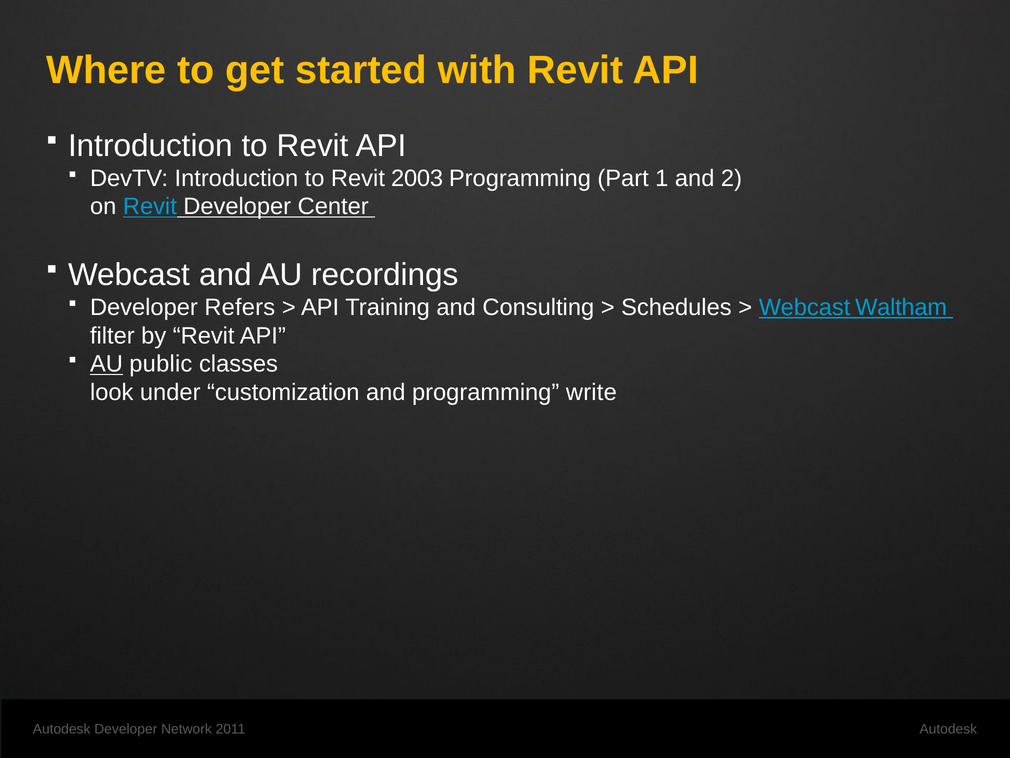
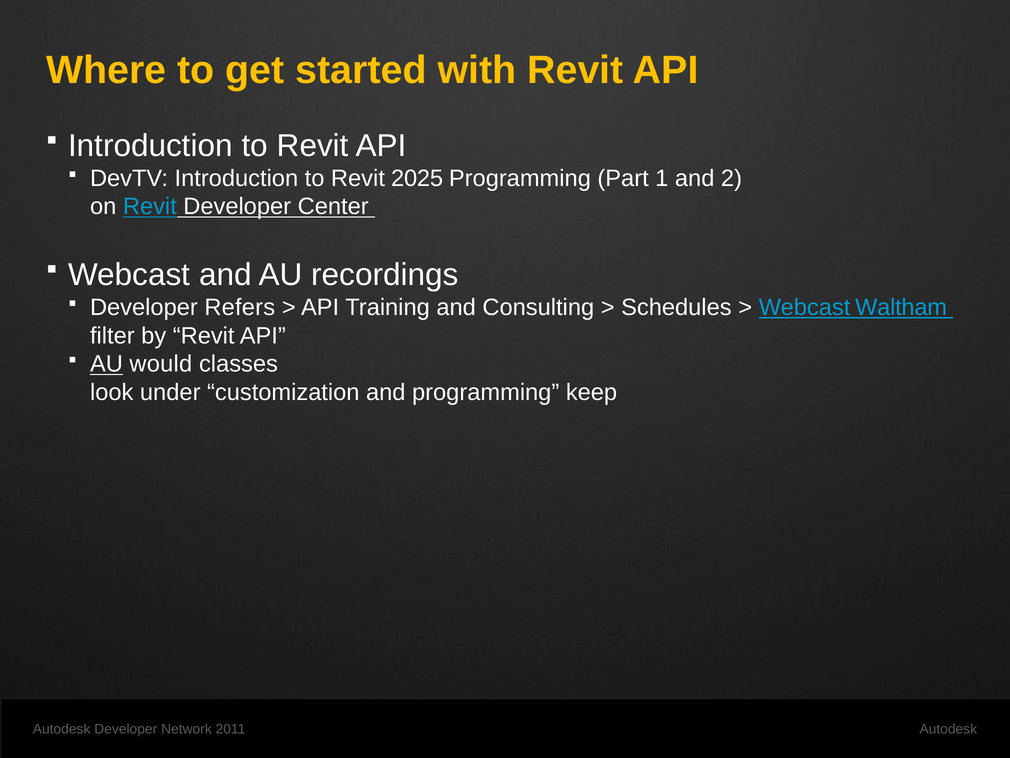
2003: 2003 -> 2025
public: public -> would
write: write -> keep
